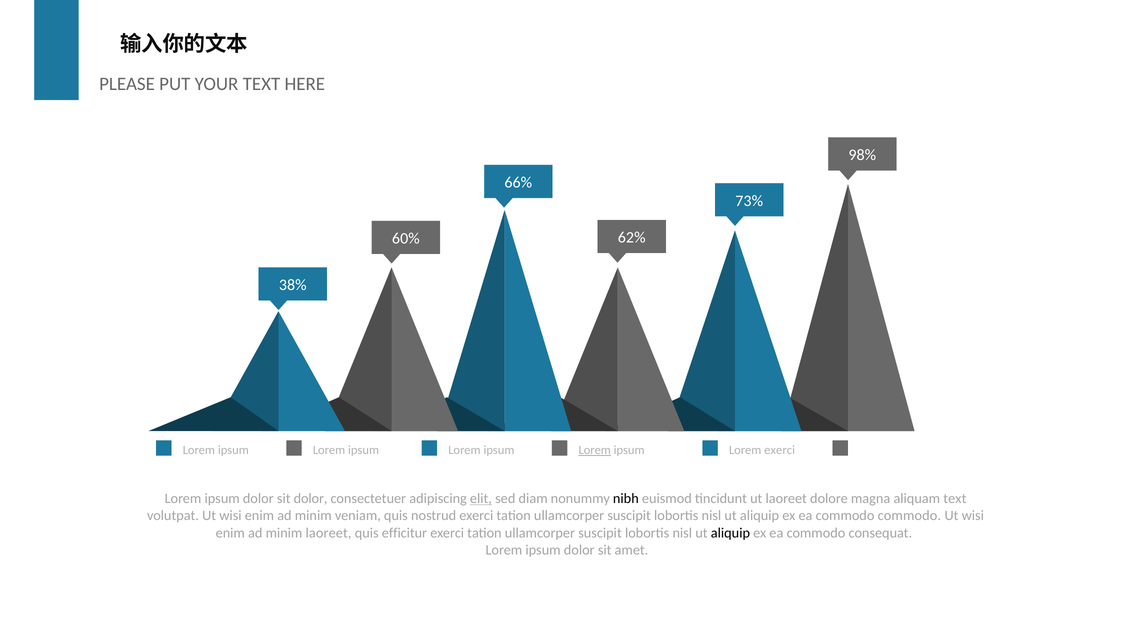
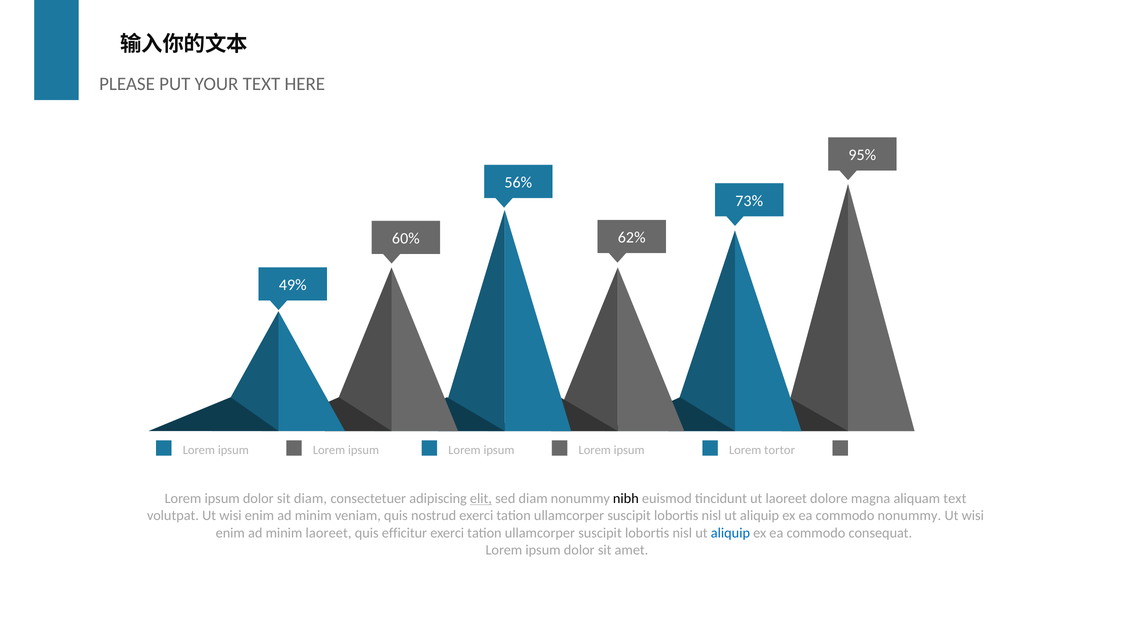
98%: 98% -> 95%
66%: 66% -> 56%
38%: 38% -> 49%
Lorem at (595, 450) underline: present -> none
Lorem exerci: exerci -> tortor
sit dolor: dolor -> diam
commodo commodo: commodo -> nonummy
aliquip at (730, 533) colour: black -> blue
